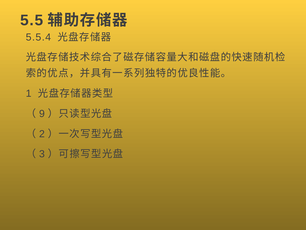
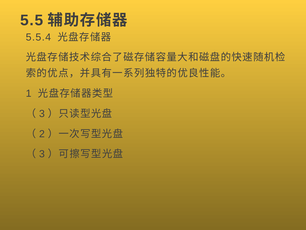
9 at (42, 113): 9 -> 3
